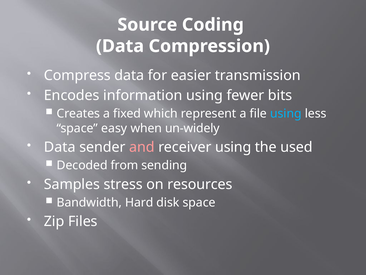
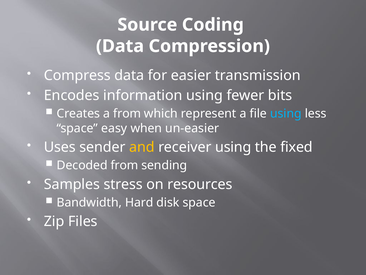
a fixed: fixed -> from
un-widely: un-widely -> un-easier
Data at (60, 147): Data -> Uses
and colour: pink -> yellow
used: used -> fixed
